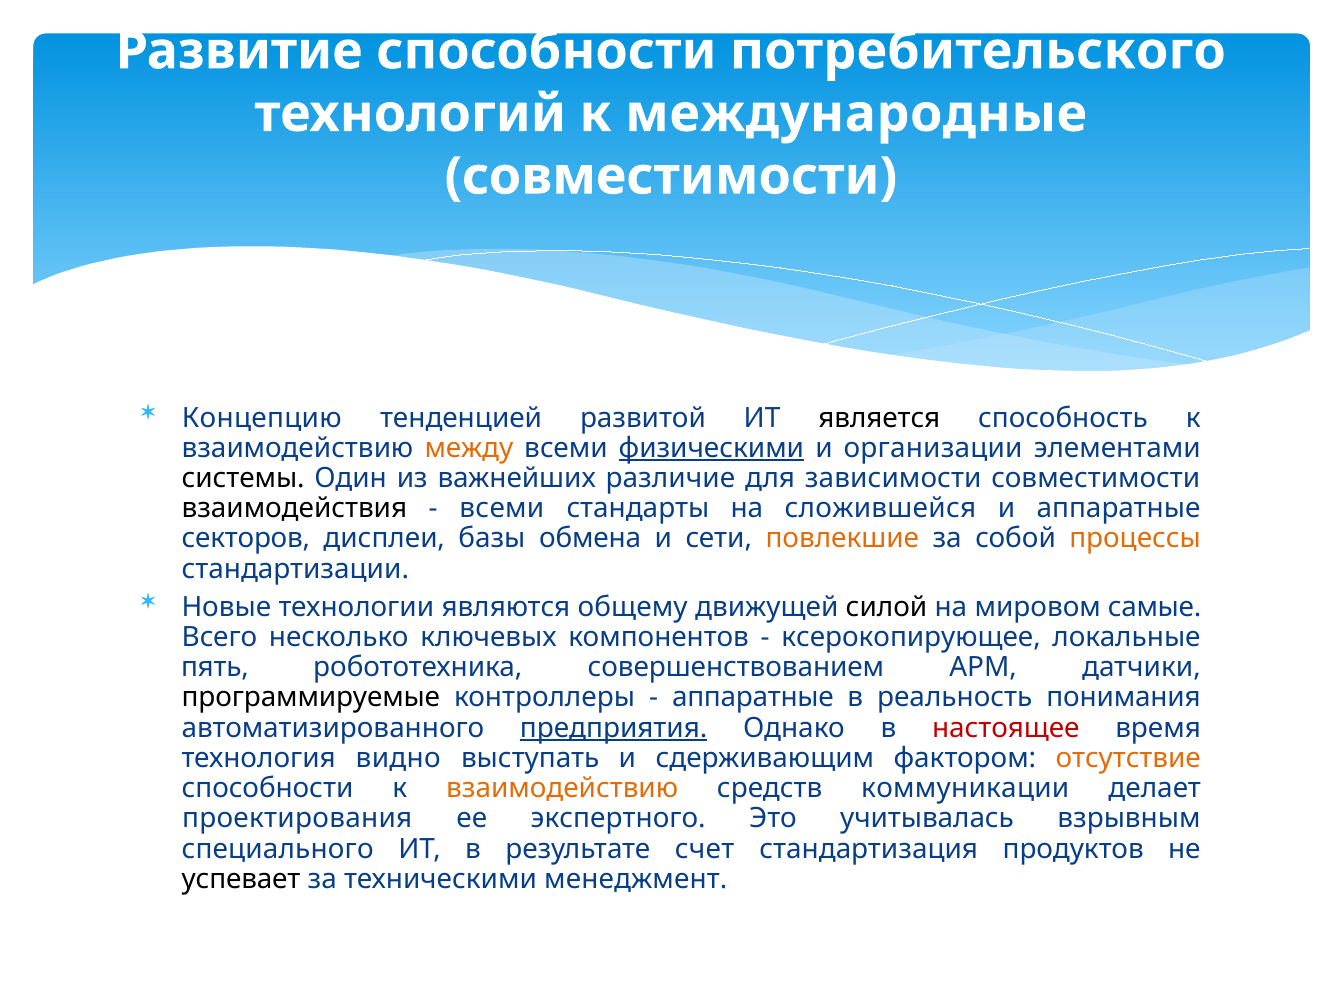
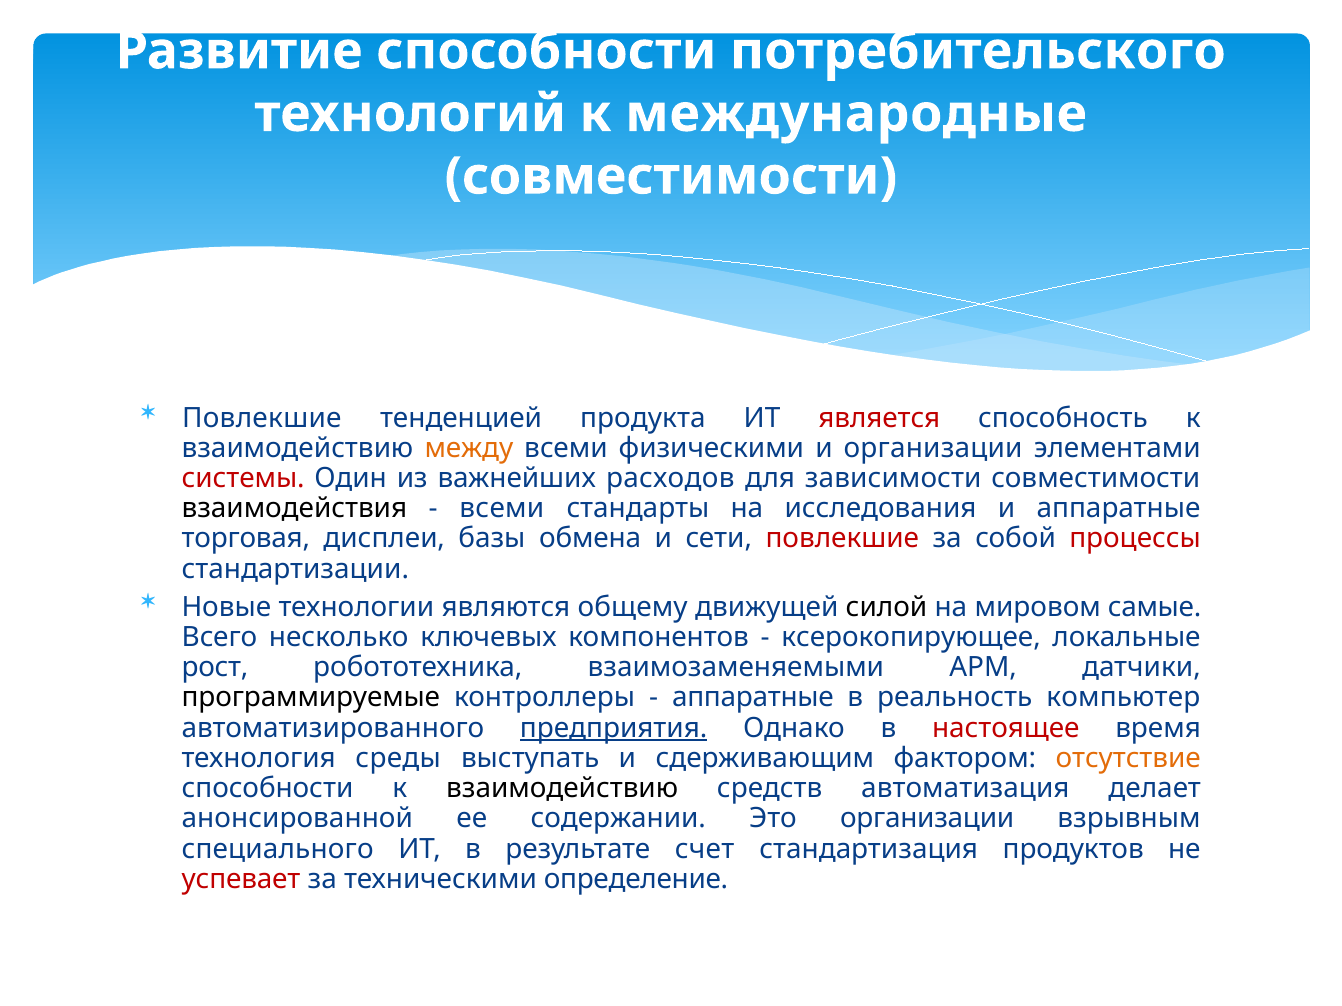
Концепцию at (262, 418): Концепцию -> Повлекшие
развитой: развитой -> продукта
является colour: black -> red
физическими underline: present -> none
системы colour: black -> red
различие: различие -> расходов
сложившейся: сложившейся -> исследования
секторов: секторов -> торговая
повлекшие at (842, 539) colour: orange -> red
процессы colour: orange -> red
пять: пять -> рост
совершенствованием: совершенствованием -> взаимозаменяемыми
понимания: понимания -> компьютер
видно: видно -> среды
взаимодействию at (562, 789) colour: orange -> black
коммуникации: коммуникации -> автоматизация
проектирования: проектирования -> анонсированной
экспертного: экспертного -> содержании
Это учитывалась: учитывалась -> организации
успевает colour: black -> red
менеджмент: менеджмент -> определение
